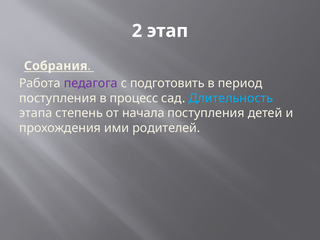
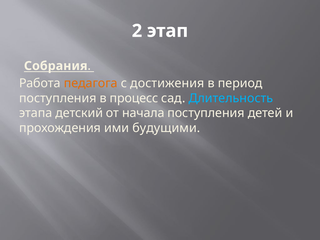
педагога colour: purple -> orange
подготовить: подготовить -> достижения
степень: степень -> детский
родителей: родителей -> будущими
